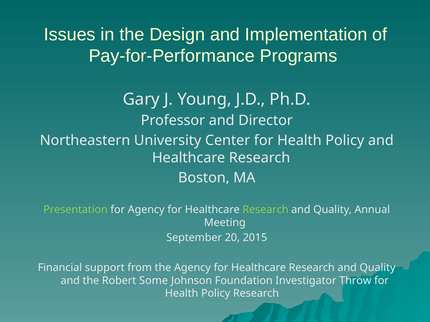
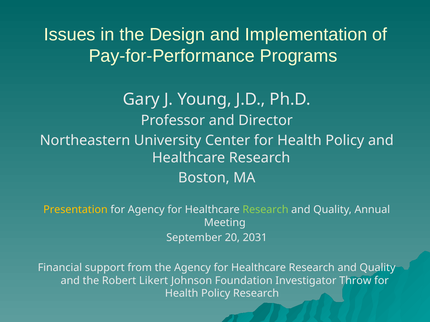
Presentation colour: light green -> yellow
2015: 2015 -> 2031
Some: Some -> Likert
